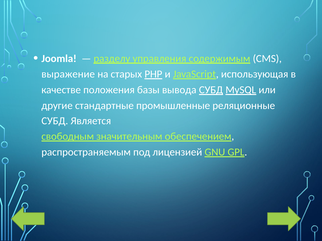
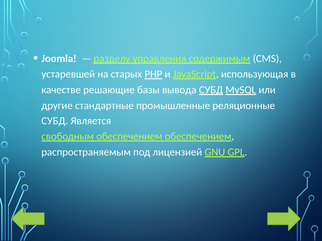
выражение: выражение -> устаревшей
положения: положения -> решающие
свободным значительным: значительным -> обеспечением
